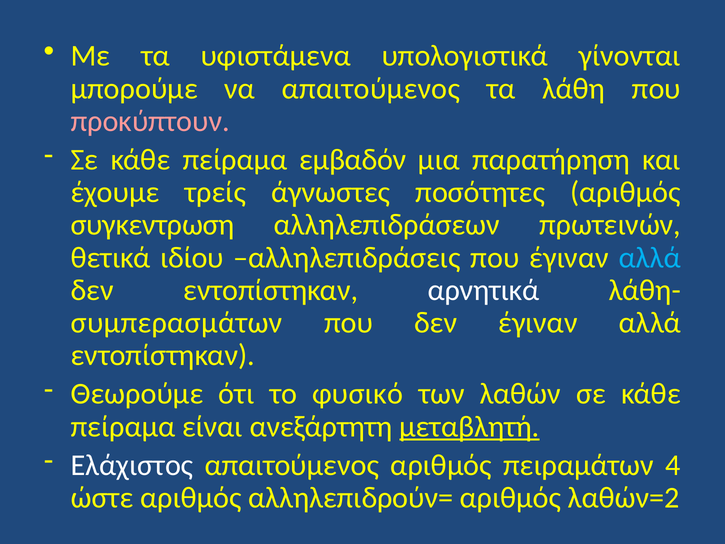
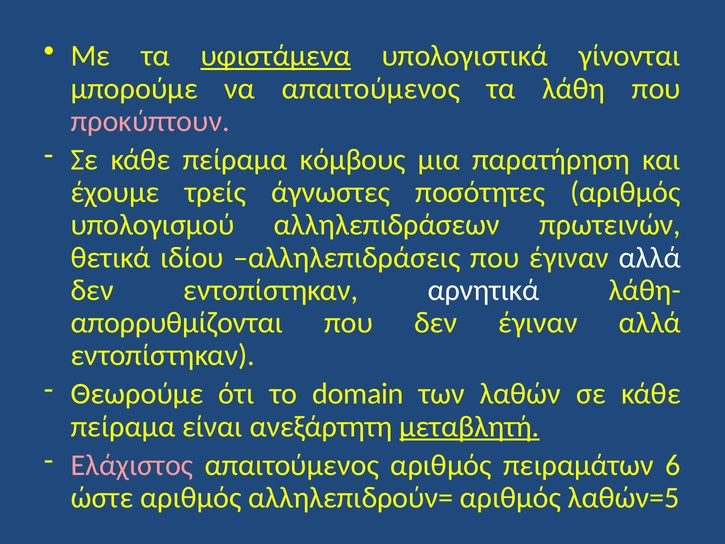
υφιστάμενα underline: none -> present
εμβαδόν: εμβαδόν -> κόμβους
συγκεντρωση: συγκεντρωση -> υπολογισμού
αλλά at (650, 257) colour: light blue -> white
συμπερασμάτων: συμπερασμάτων -> απορρυθμίζονται
φυσικό: φυσικό -> domain
Ελάχιστος colour: white -> pink
4: 4 -> 6
λαθών=2: λαθών=2 -> λαθών=5
